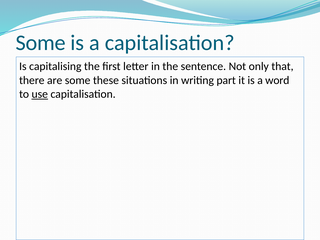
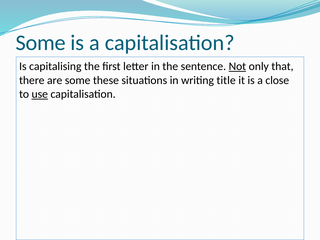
Not underline: none -> present
part: part -> title
word: word -> close
